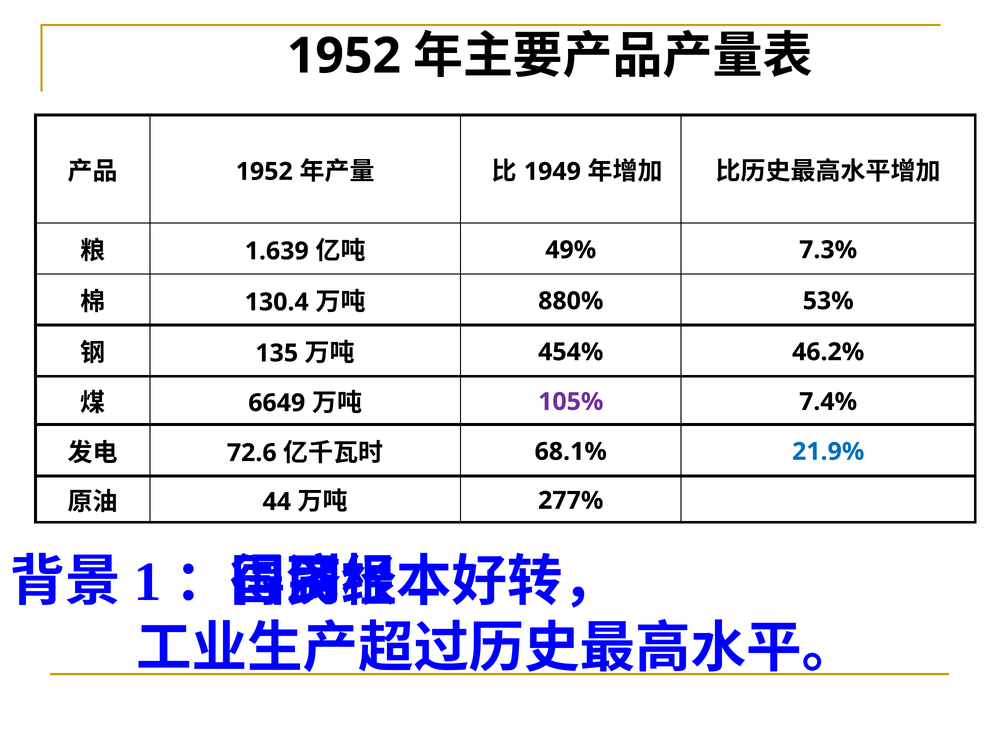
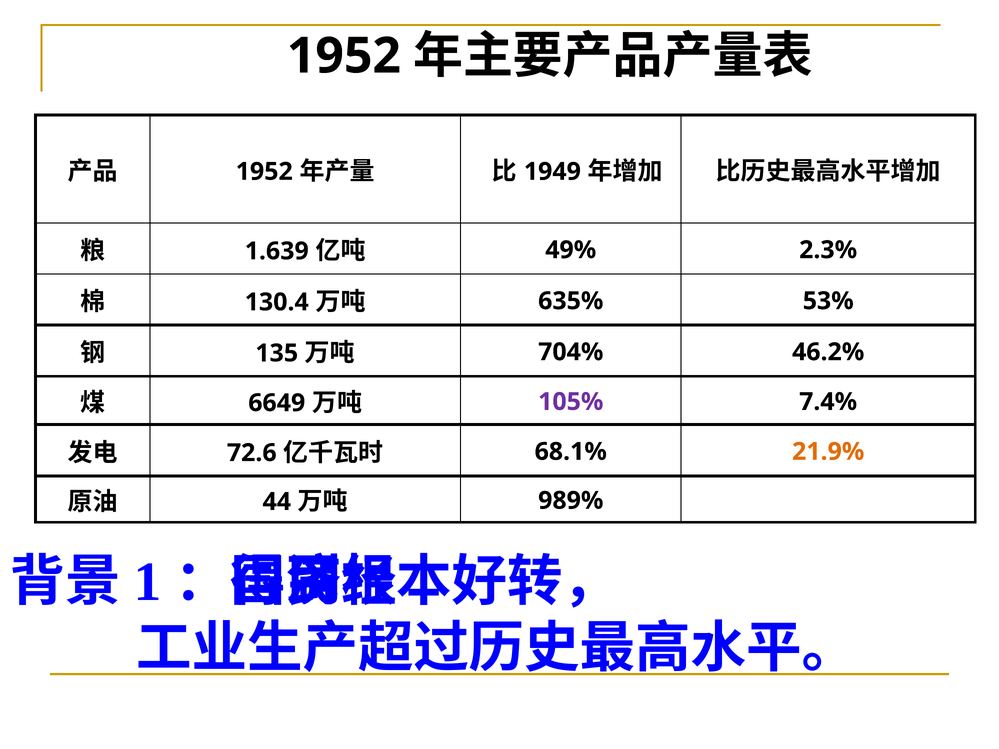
7.3%: 7.3% -> 2.3%
880%: 880% -> 635%
454%: 454% -> 704%
21.9% colour: blue -> orange
277%: 277% -> 989%
